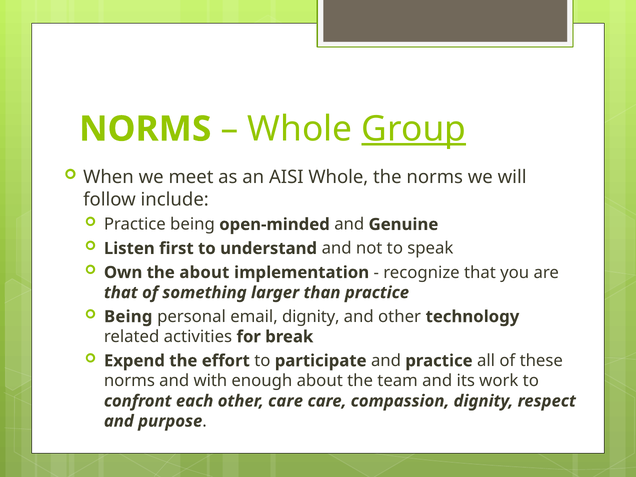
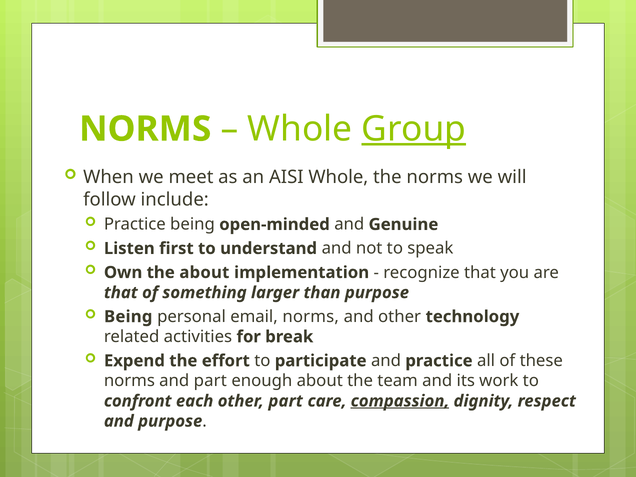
than practice: practice -> purpose
email dignity: dignity -> norms
and with: with -> part
other care: care -> part
compassion underline: none -> present
